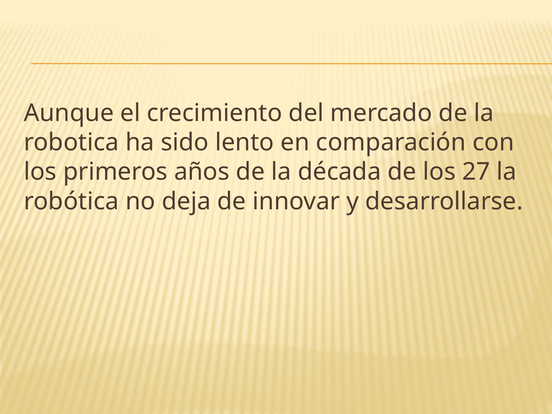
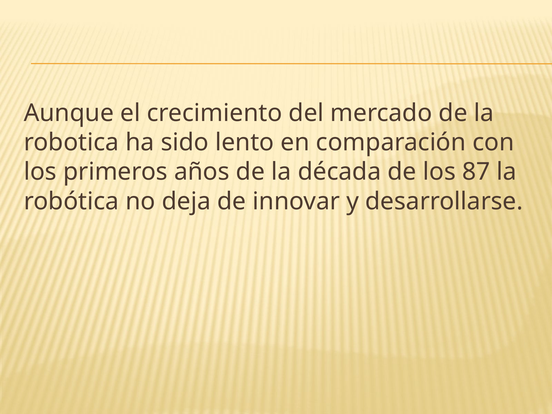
27: 27 -> 87
